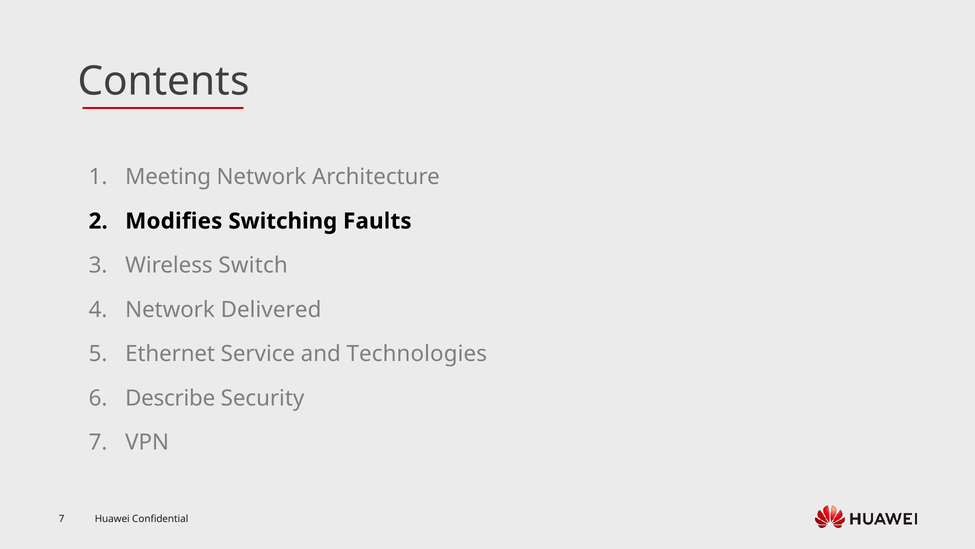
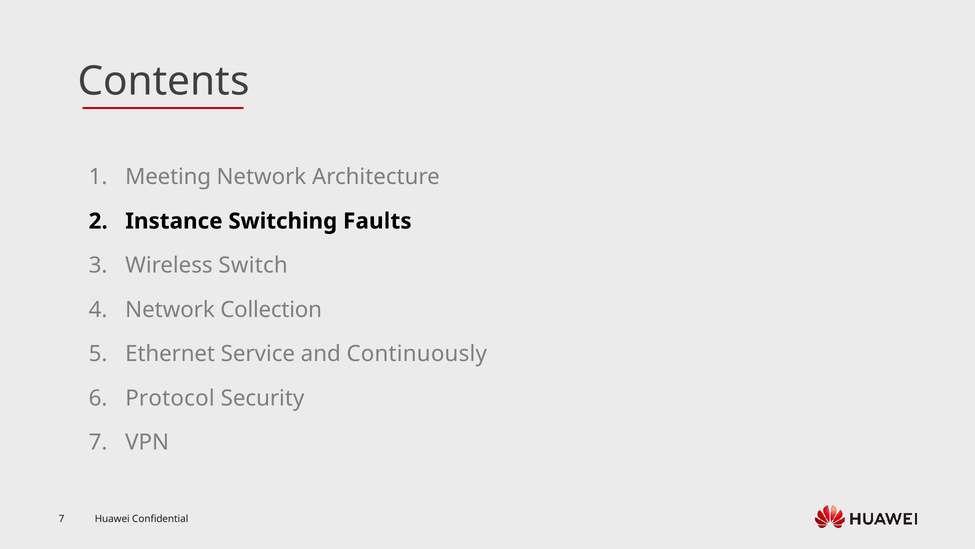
Modifies: Modifies -> Instance
Delivered: Delivered -> Collection
Technologies: Technologies -> Continuously
Describe: Describe -> Protocol
